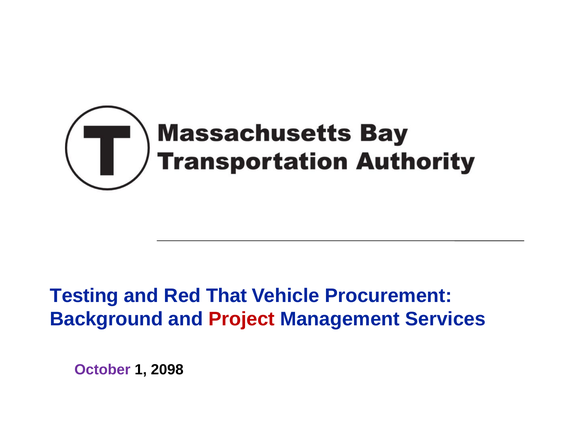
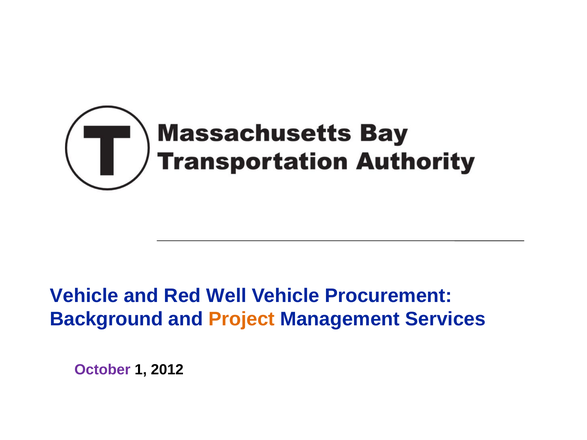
Testing at (84, 296): Testing -> Vehicle
That: That -> Well
Project colour: red -> orange
2098: 2098 -> 2012
